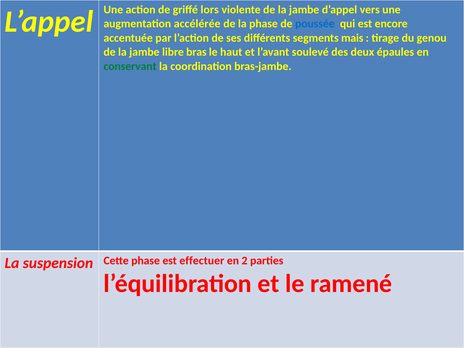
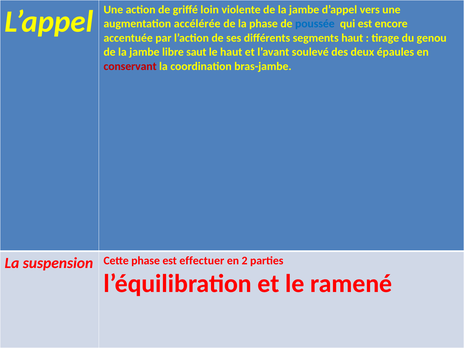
lors: lors -> loin
segments mais: mais -> haut
bras: bras -> saut
conservant colour: green -> red
